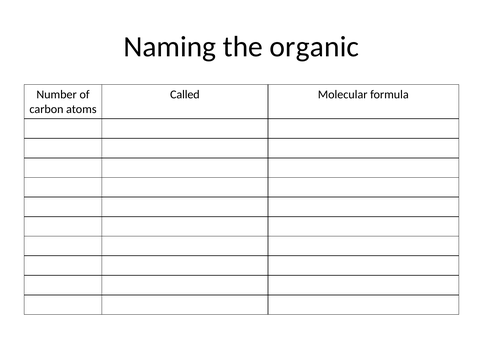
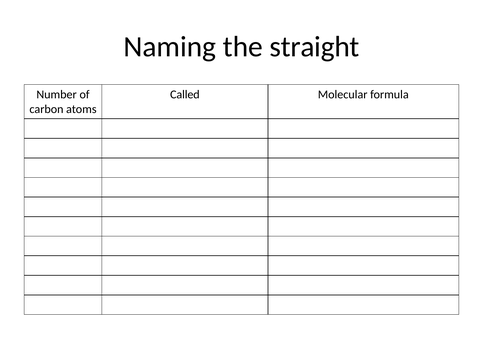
organic: organic -> straight
